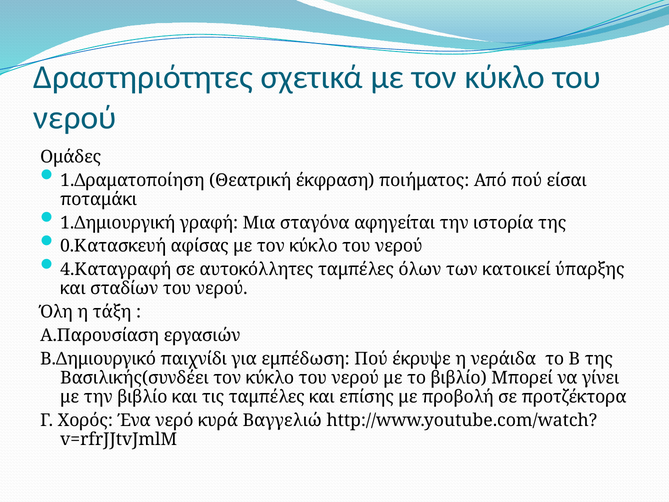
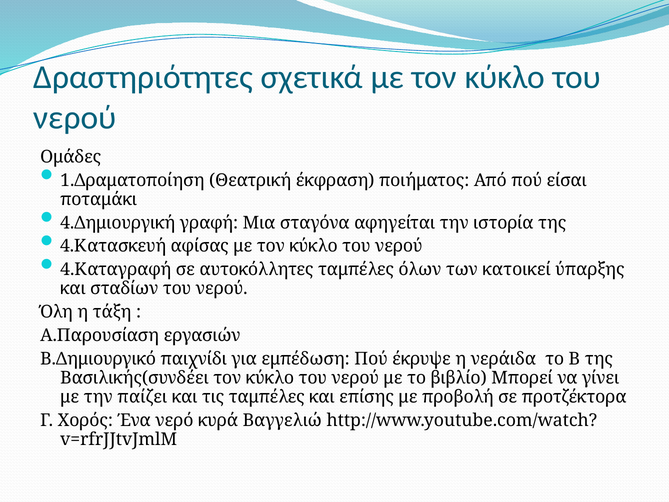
1.Δημιουργική: 1.Δημιουργική -> 4.Δημιουργική
0.Κατασκευή: 0.Κατασκευή -> 4.Κατασκευή
την βιβλίο: βιβλίο -> παίζει
